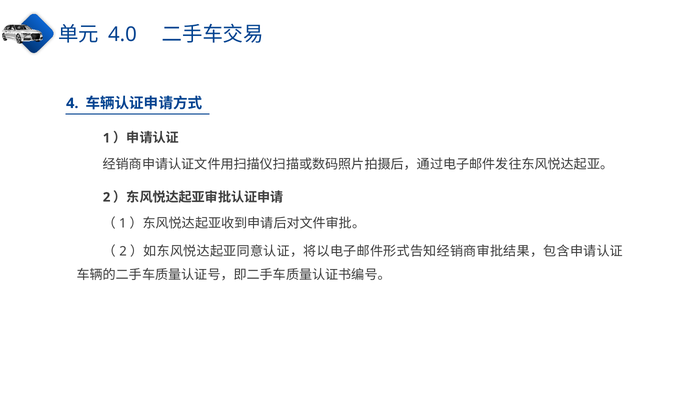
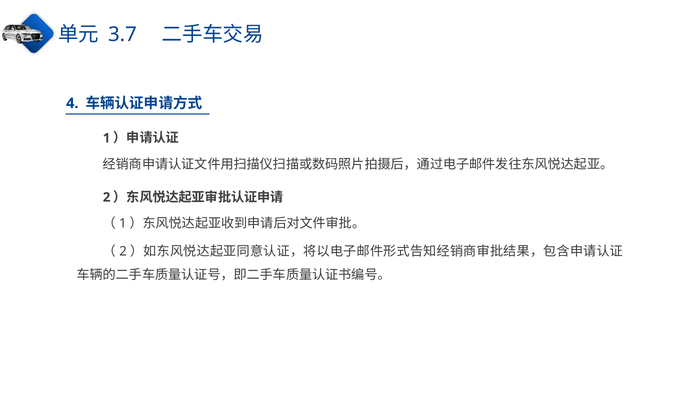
4.0: 4.0 -> 3.7
